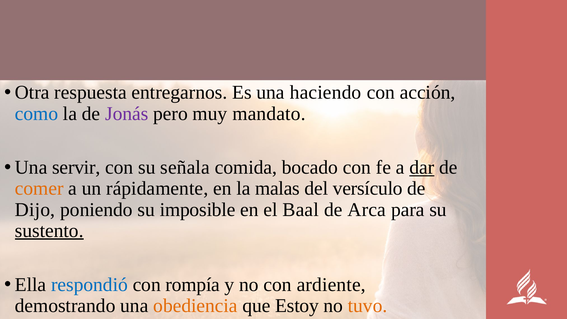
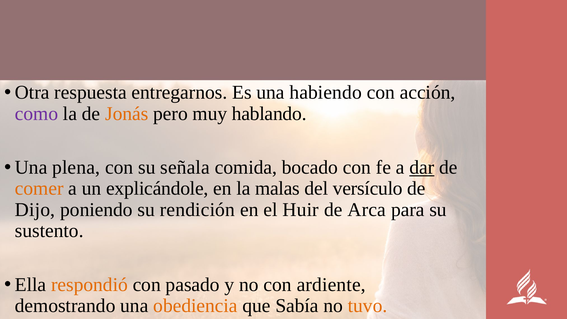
haciendo: haciendo -> habiendo
como colour: blue -> purple
Jonás colour: purple -> orange
mandato: mandato -> hablando
servir: servir -> plena
rápidamente: rápidamente -> explicándole
imposible: imposible -> rendición
Baal: Baal -> Huir
sustento underline: present -> none
respondió colour: blue -> orange
rompía: rompía -> pasado
Estoy: Estoy -> Sabía
